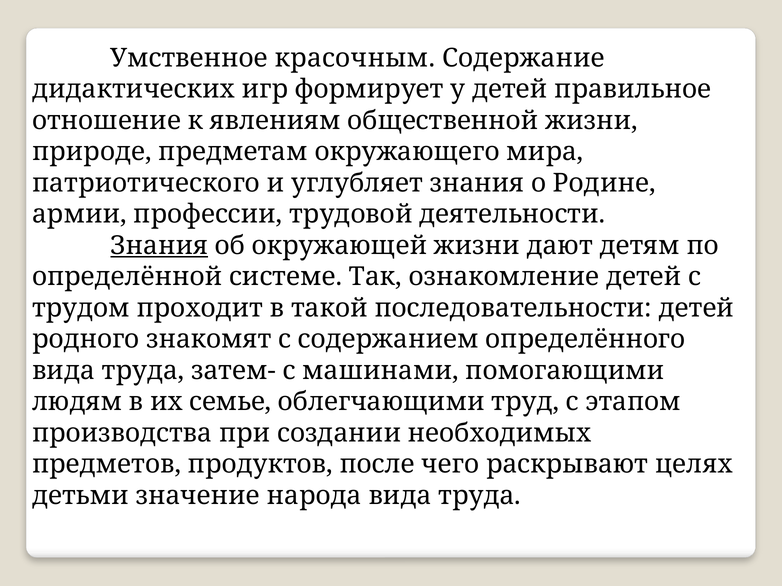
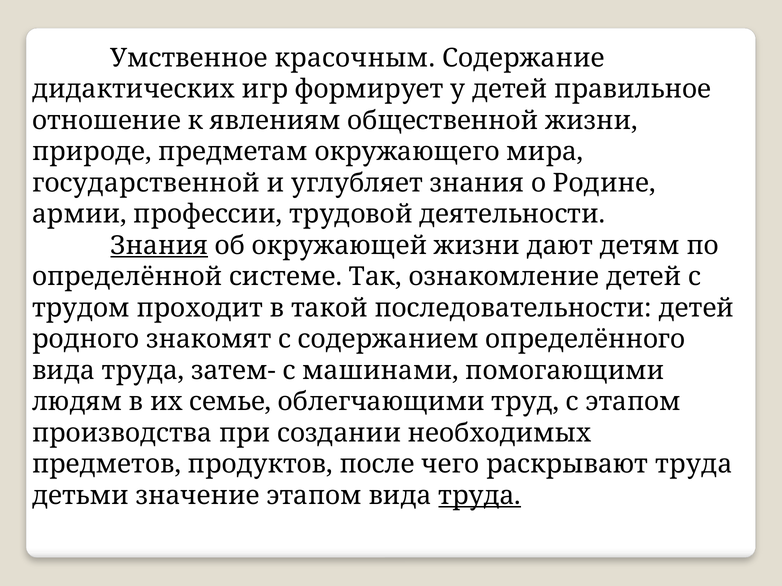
патриотического: патриотического -> государственной
раскрывают целях: целях -> труда
значение народа: народа -> этапом
труда at (480, 496) underline: none -> present
